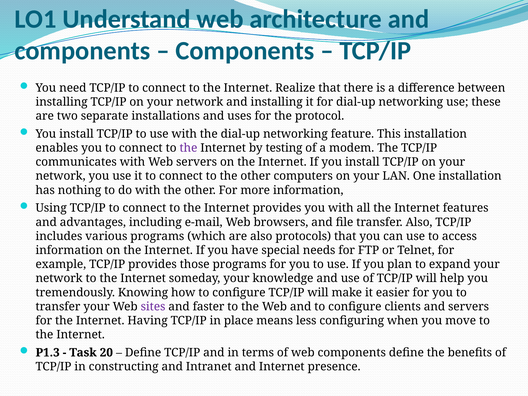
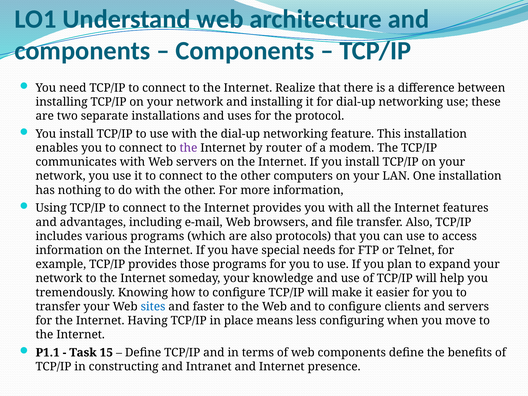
testing: testing -> router
sites colour: purple -> blue
P1.3: P1.3 -> P1.1
20: 20 -> 15
